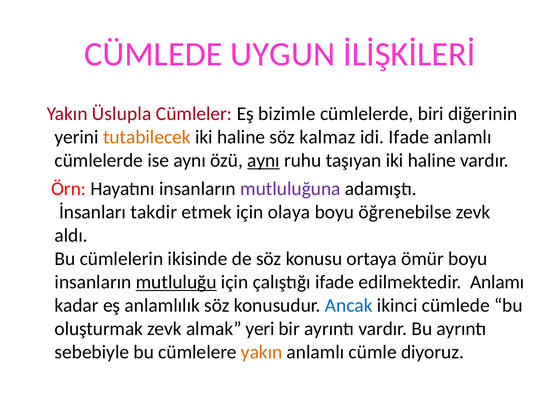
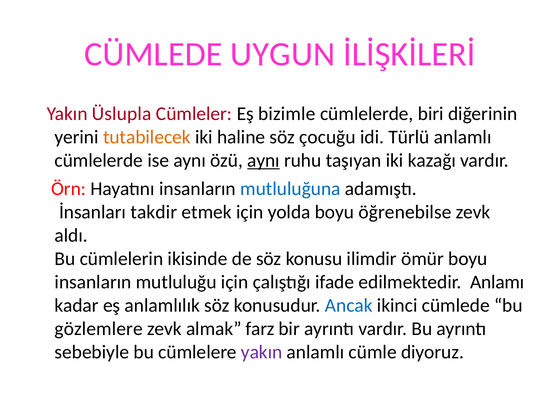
kalmaz: kalmaz -> çocuğu
idi Ifade: Ifade -> Türlü
taşıyan iki haline: haline -> kazağı
mutluluğuna colour: purple -> blue
olaya: olaya -> yolda
ortaya: ortaya -> ilimdir
mutluluğu underline: present -> none
oluşturmak: oluşturmak -> gözlemlere
yeri: yeri -> farz
yakın at (262, 352) colour: orange -> purple
